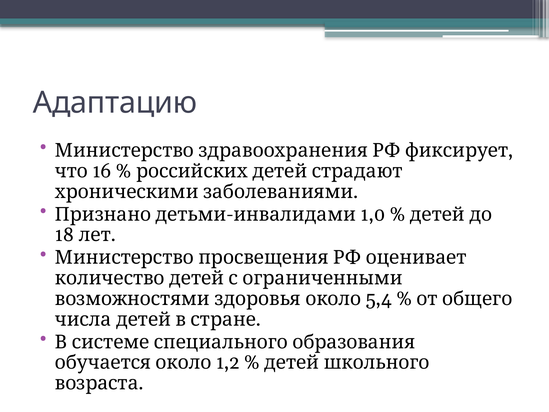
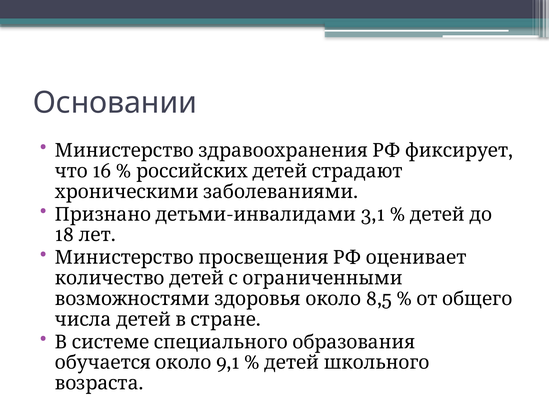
Адаптацию: Адаптацию -> Основании
1,0: 1,0 -> 3,1
5,4: 5,4 -> 8,5
1,2: 1,2 -> 9,1
